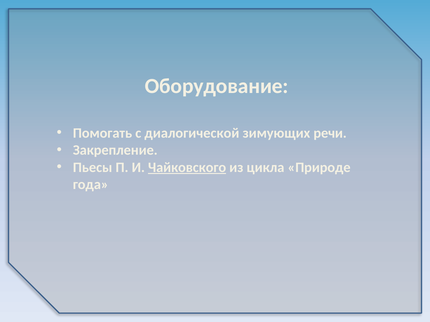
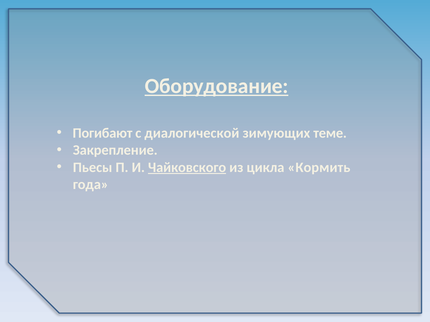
Оборудование underline: none -> present
Помогать: Помогать -> Погибают
речи: речи -> теме
Природе: Природе -> Кормить
